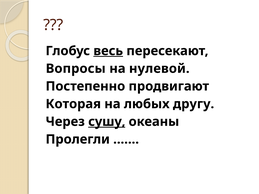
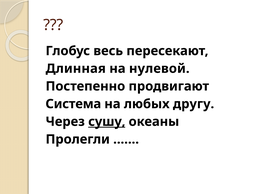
весь underline: present -> none
Вопросы: Вопросы -> Длинная
Которая: Которая -> Система
